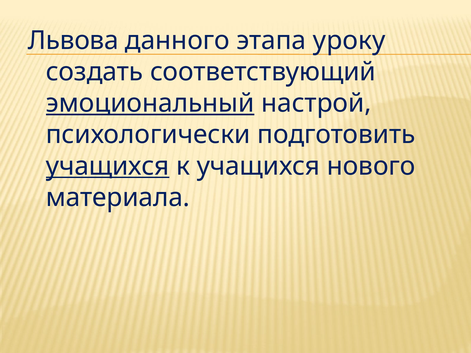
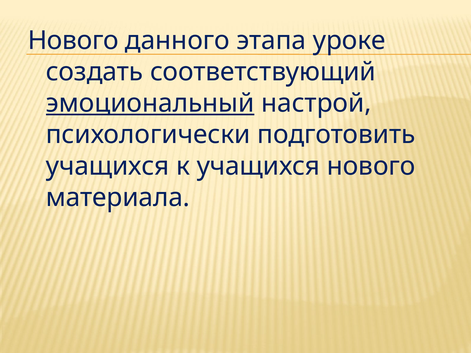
Львова at (73, 41): Львова -> Нового
уроку: уроку -> уроке
учащихся at (108, 166) underline: present -> none
